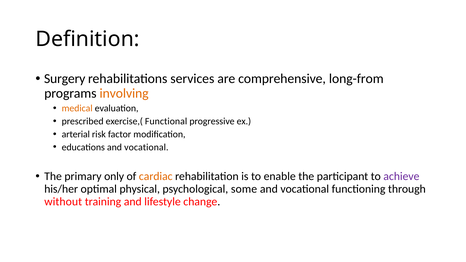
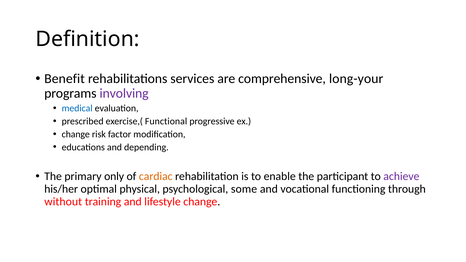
Surgery: Surgery -> Benefit
long-from: long-from -> long-your
involving colour: orange -> purple
medical colour: orange -> blue
arterial at (76, 134): arterial -> change
educations and vocational: vocational -> depending
